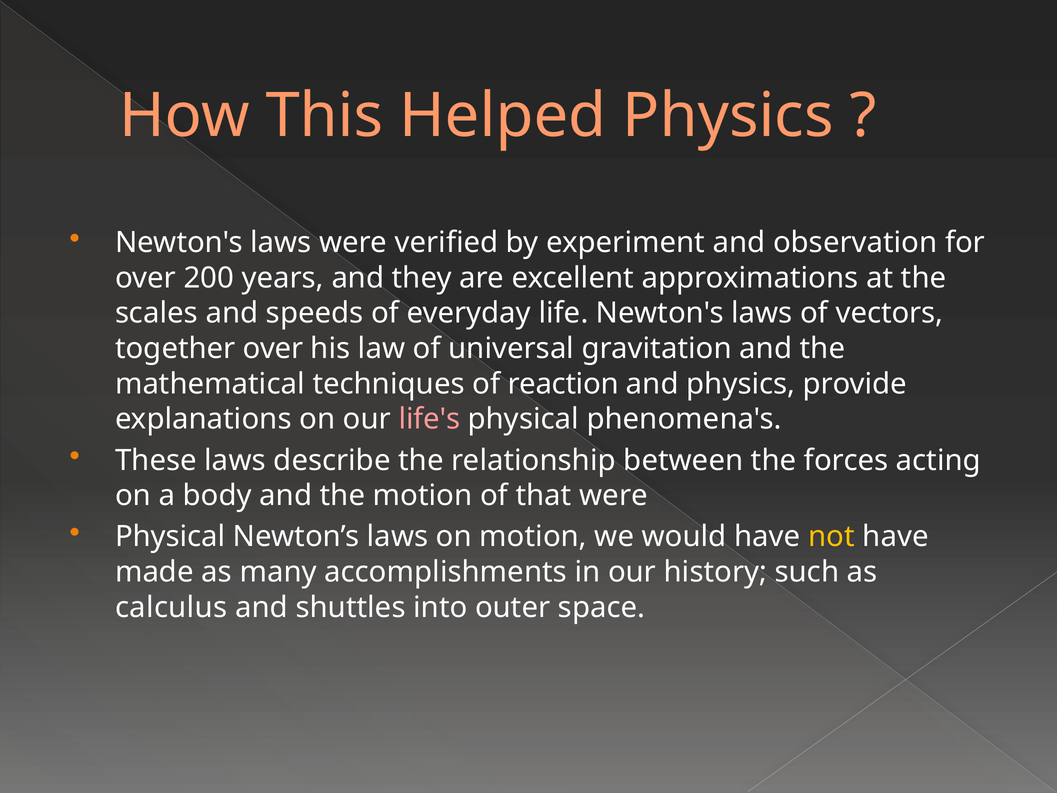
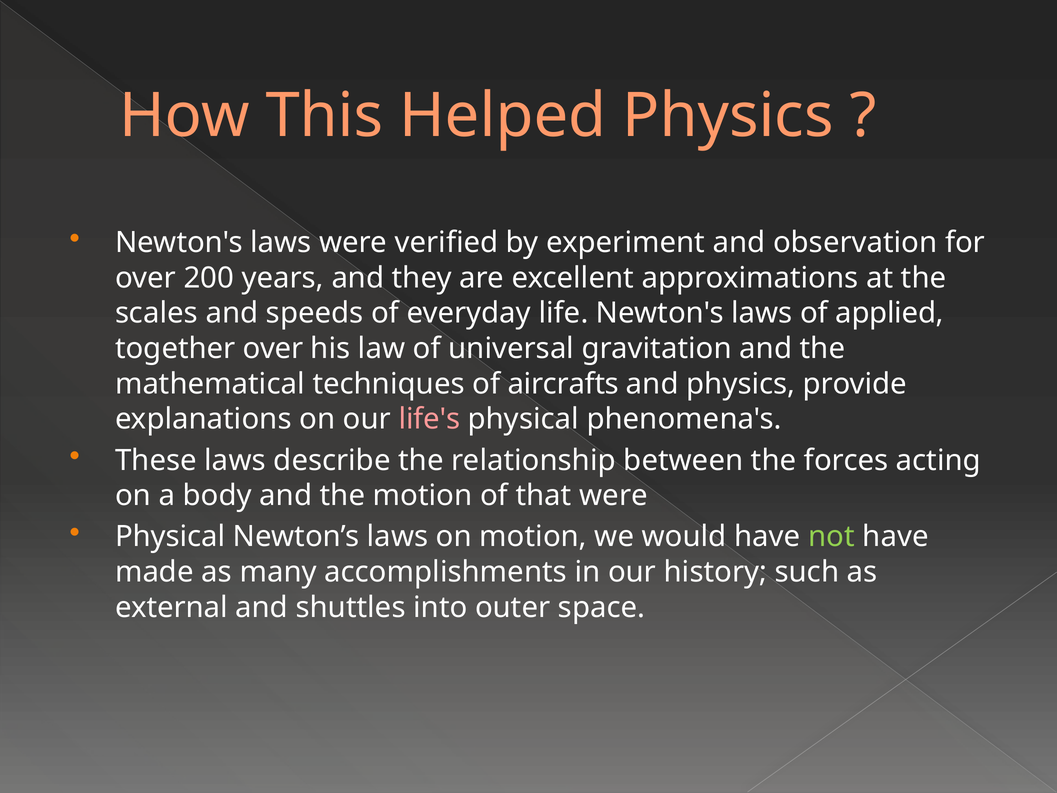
vectors: vectors -> applied
reaction: reaction -> aircrafts
not colour: yellow -> light green
calculus: calculus -> external
